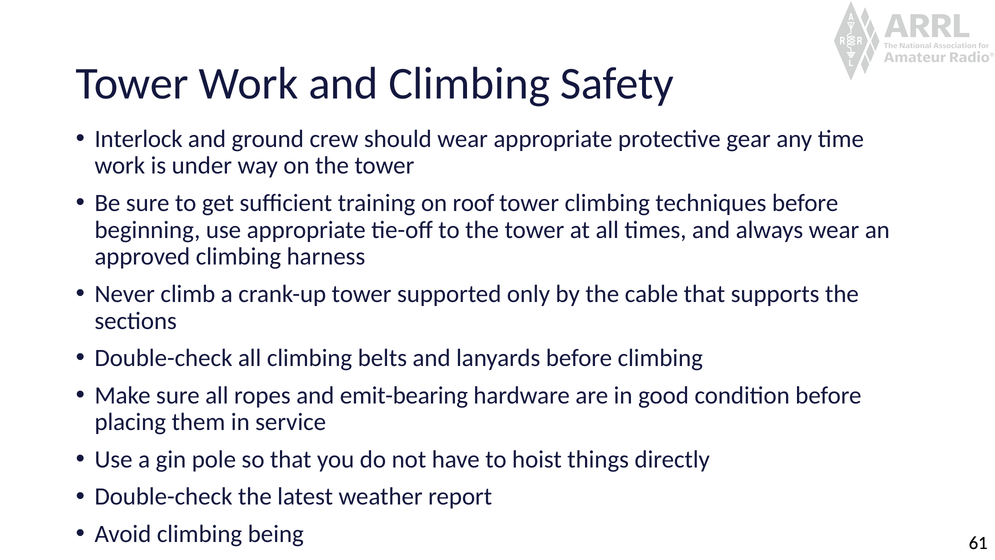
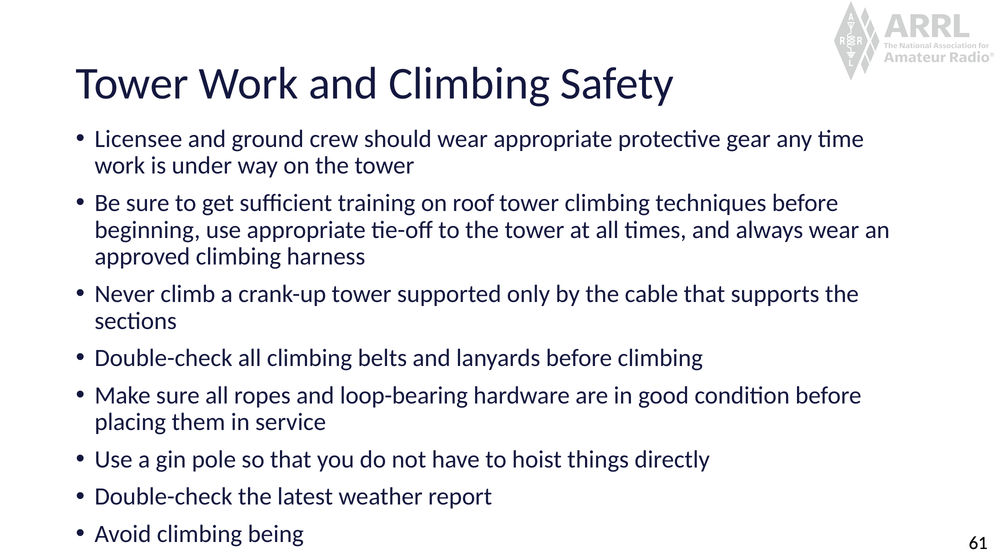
Interlock: Interlock -> Licensee
emit-bearing: emit-bearing -> loop-bearing
